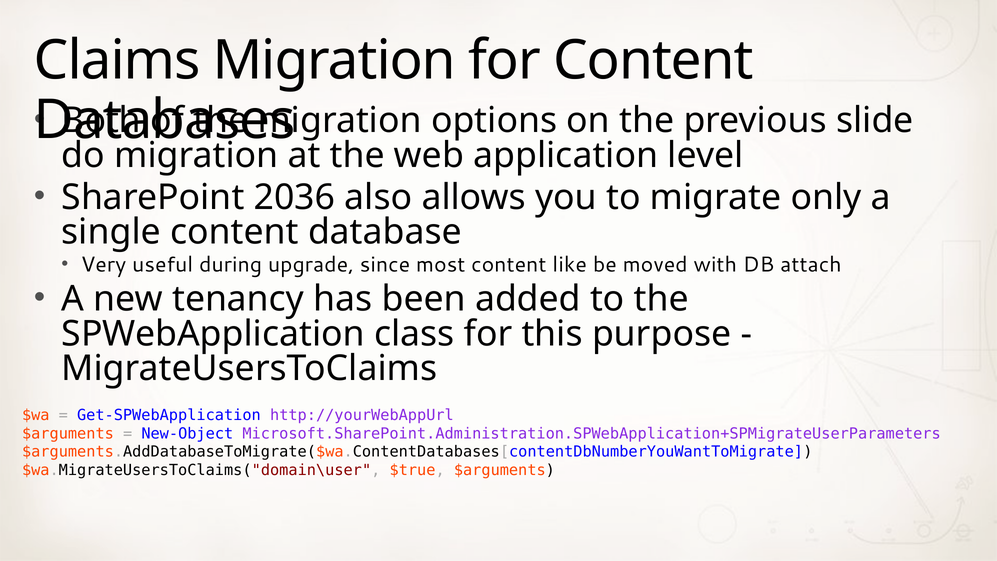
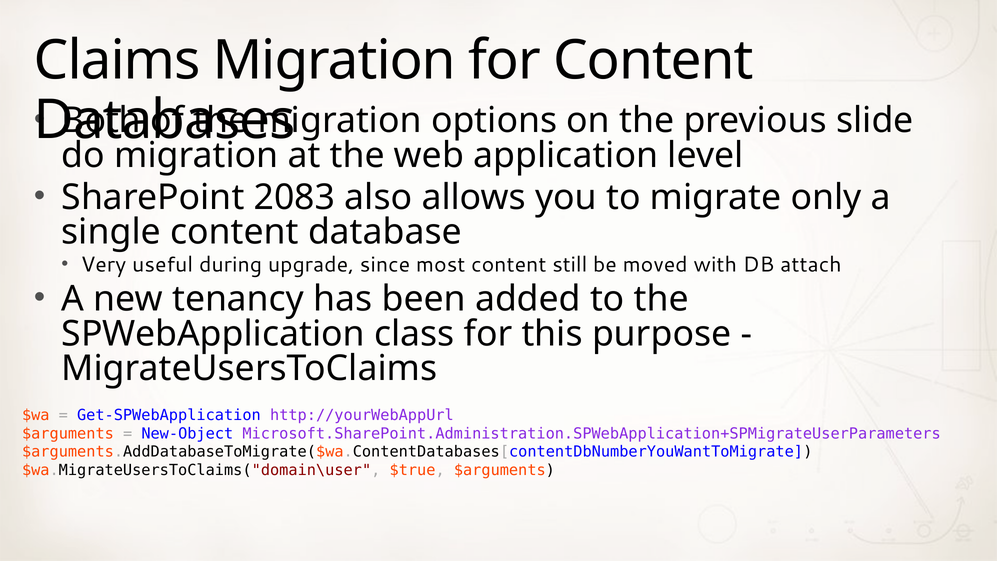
2036: 2036 -> 2083
like: like -> still
